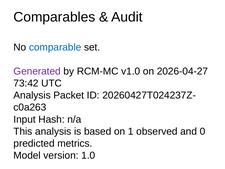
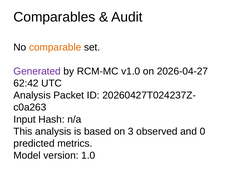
comparable colour: blue -> orange
73:42: 73:42 -> 62:42
1: 1 -> 3
